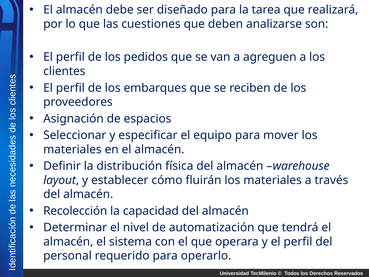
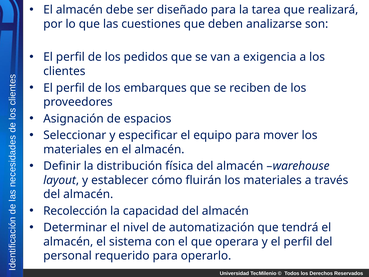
agreguen: agreguen -> exigencia
